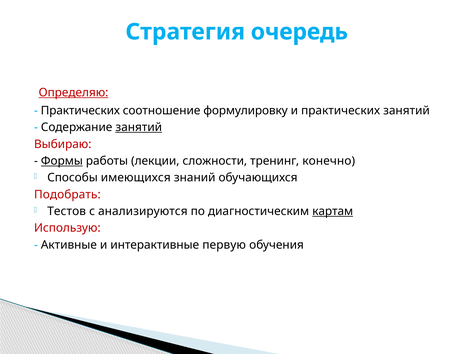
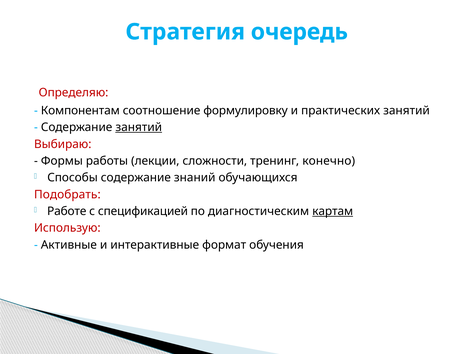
Определяю underline: present -> none
Практических at (80, 111): Практических -> Компонентам
Формы underline: present -> none
Способы имеющихся: имеющихся -> содержание
Тестов: Тестов -> Работе
анализируются: анализируются -> спецификацией
первую: первую -> формат
